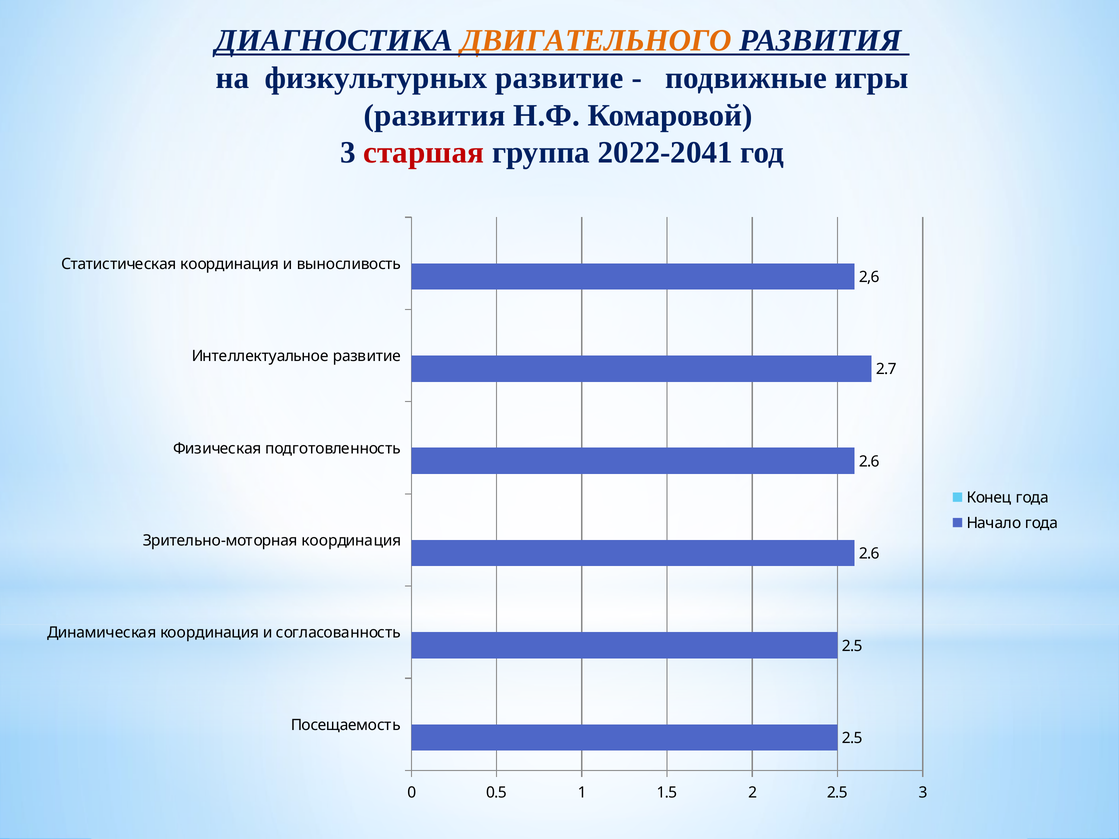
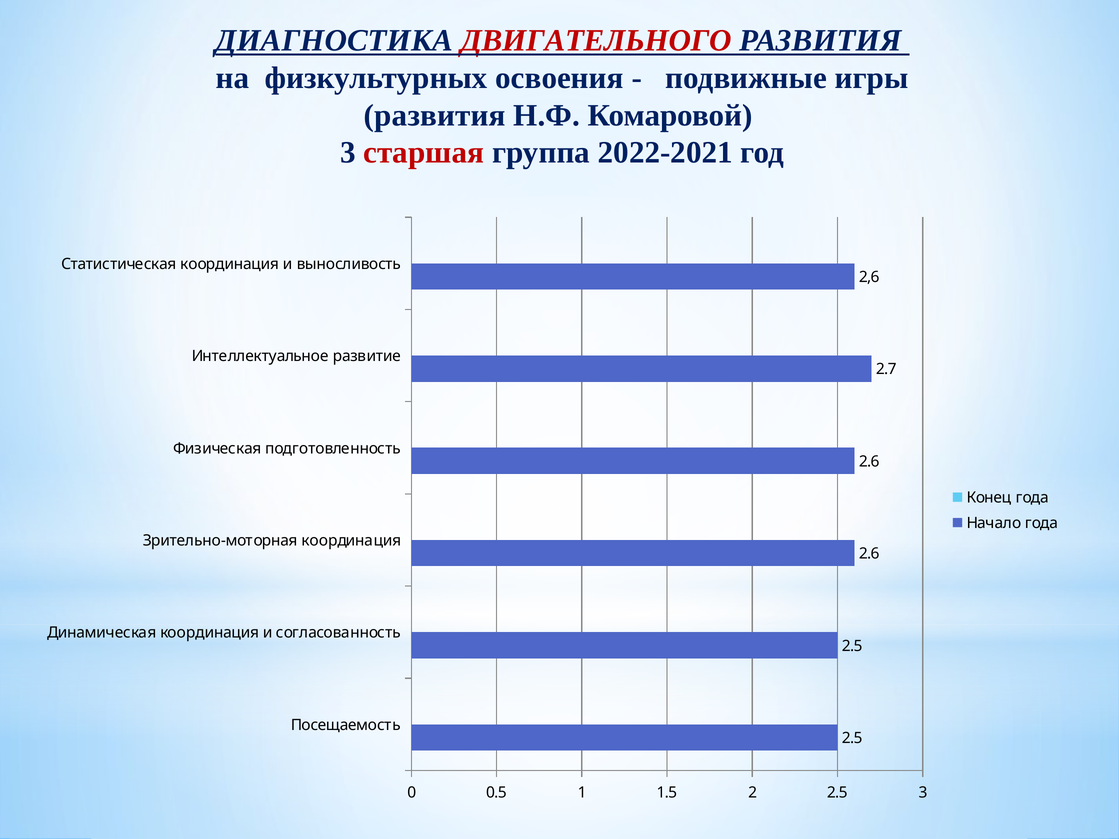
ДВИГАТЕЛЬНОГО colour: orange -> red
физкультурных развитие: развитие -> освоения
2022-2041: 2022-2041 -> 2022-2021
